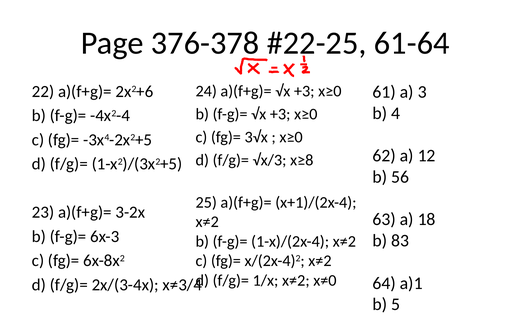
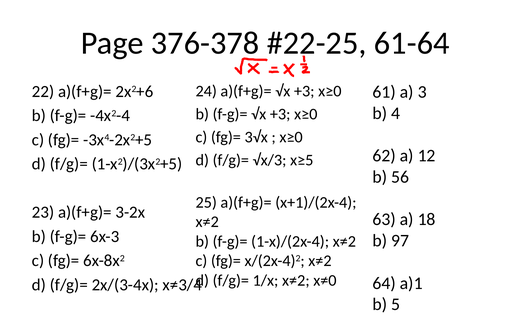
x≥8: x≥8 -> x≥5
83: 83 -> 97
